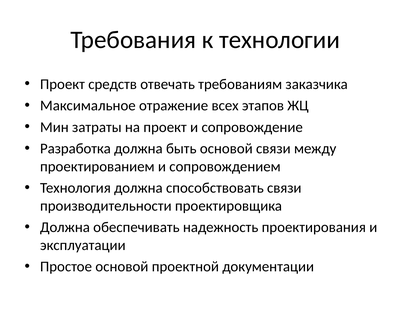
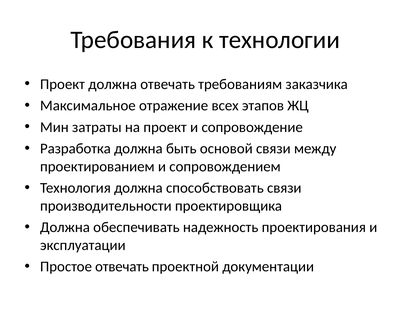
Проект средств: средств -> должна
Простое основой: основой -> отвечать
